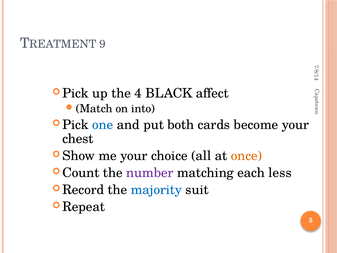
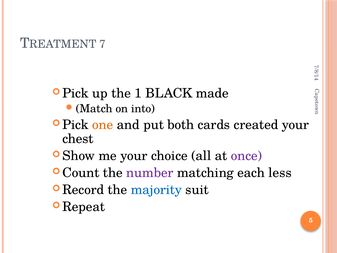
9 at (103, 44): 9 -> 7
the 4: 4 -> 1
affect: affect -> made
one colour: blue -> orange
become: become -> created
once colour: orange -> purple
